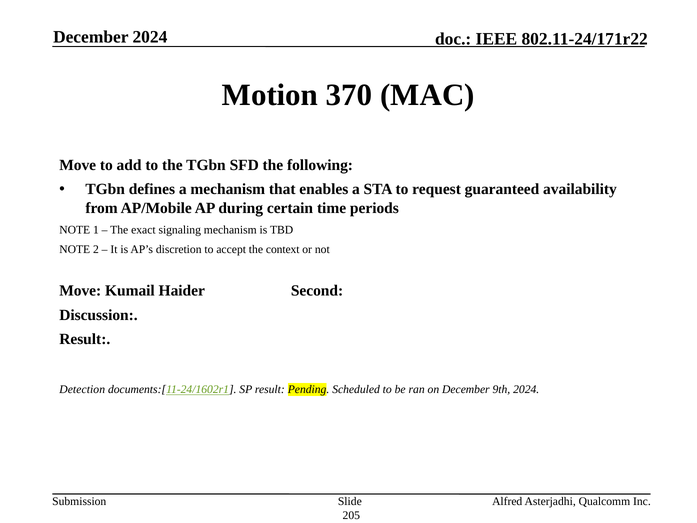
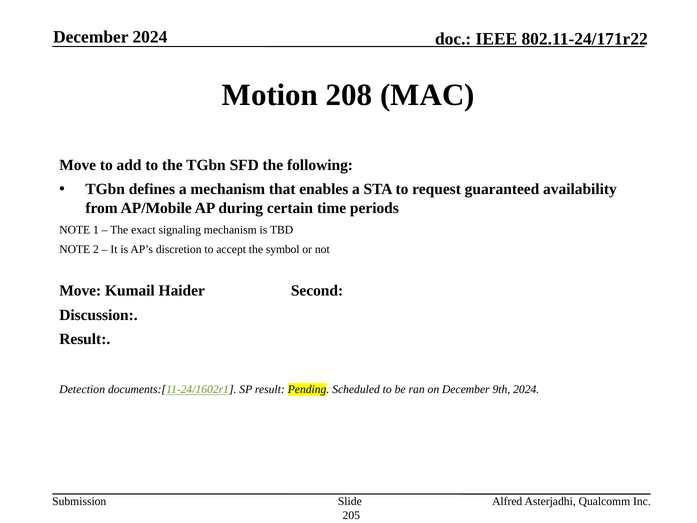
370: 370 -> 208
context: context -> symbol
